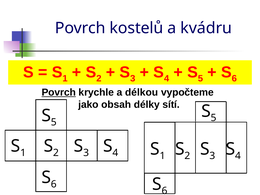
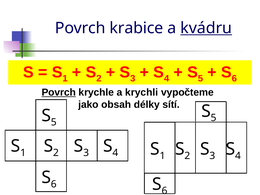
kostelů: kostelů -> krabice
kvádru at (206, 28) underline: none -> present
délkou: délkou -> krychli
